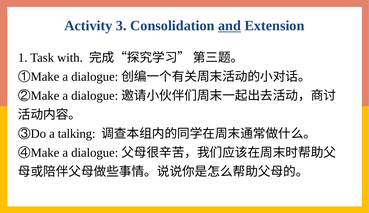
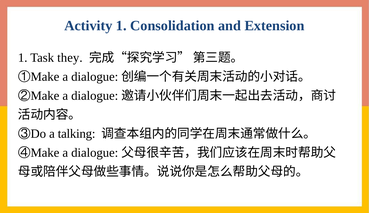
Activity 3: 3 -> 1
and underline: present -> none
with: with -> they
